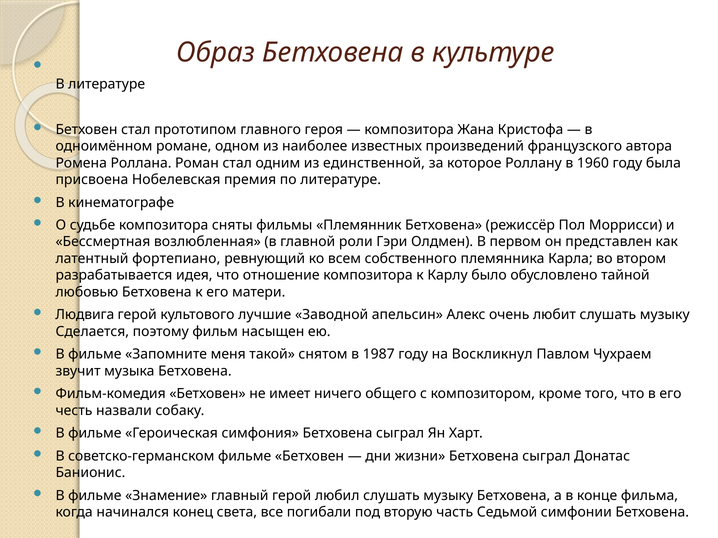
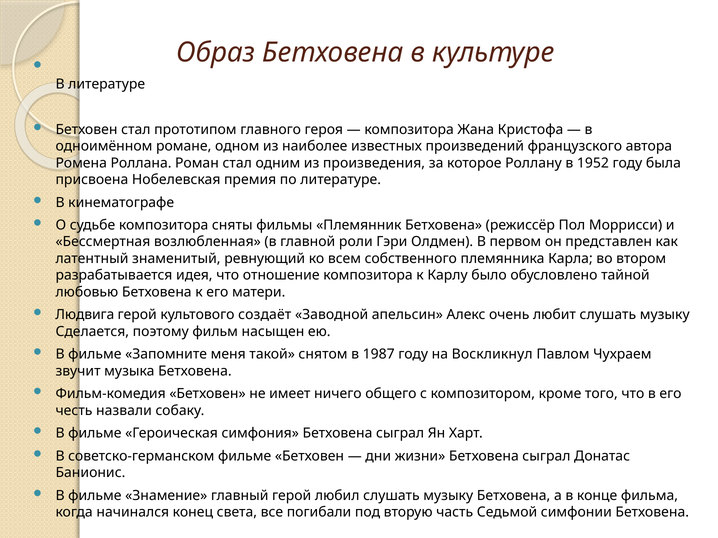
единственной: единственной -> произведения
1960: 1960 -> 1952
фортепиано: фортепиано -> знаменитый
лучшие: лучшие -> создаёт
